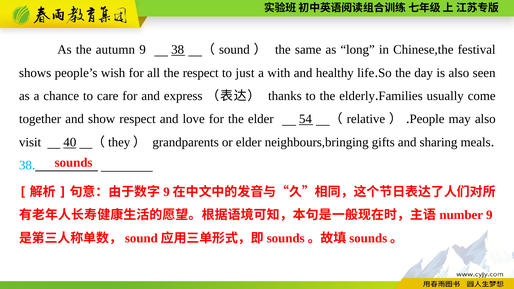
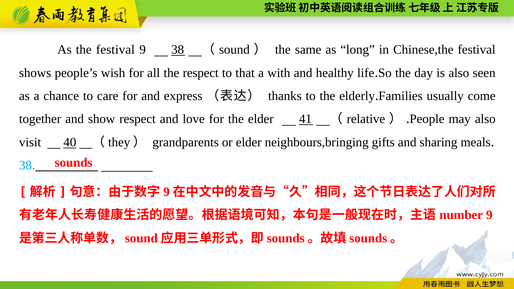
the autumn: autumn -> festival
just: just -> that
54: 54 -> 41
